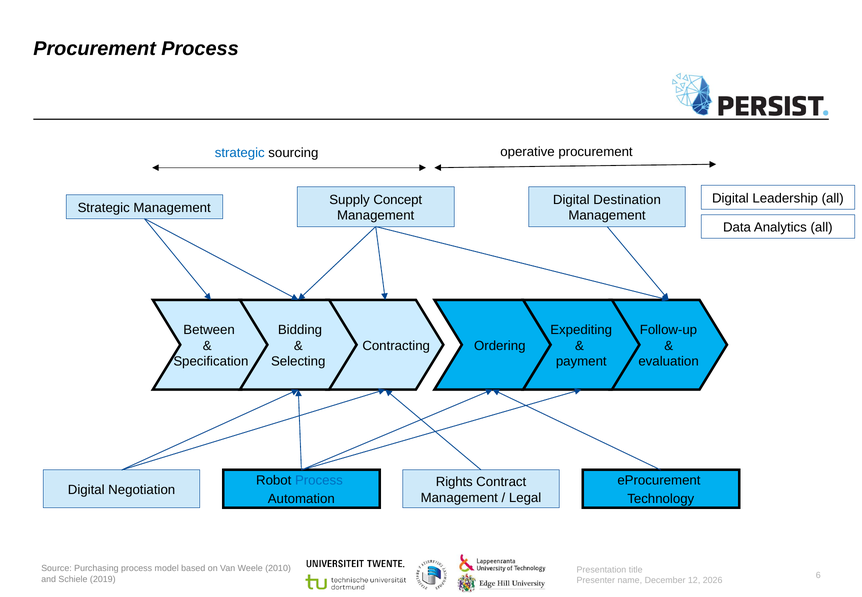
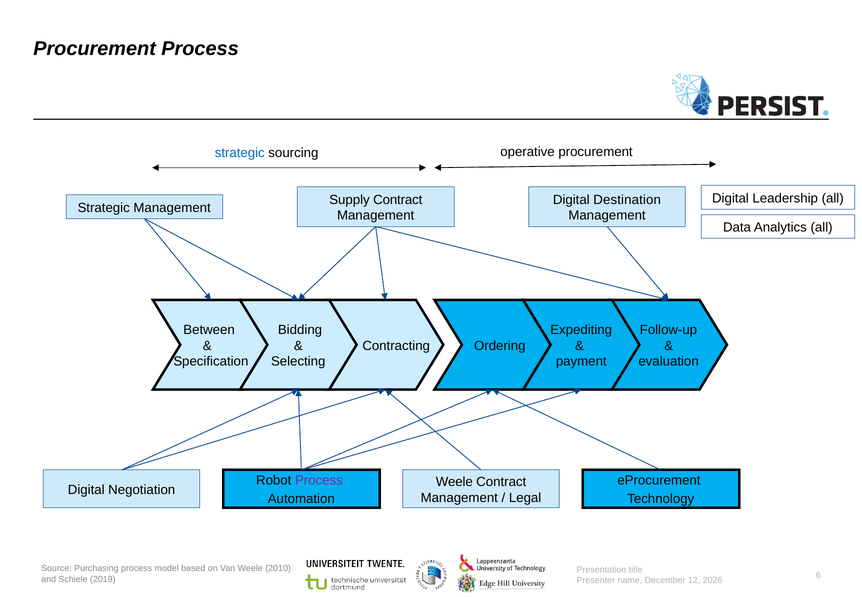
Supply Concept: Concept -> Contract
Process at (319, 480) colour: blue -> purple
Rights at (454, 482): Rights -> Weele
